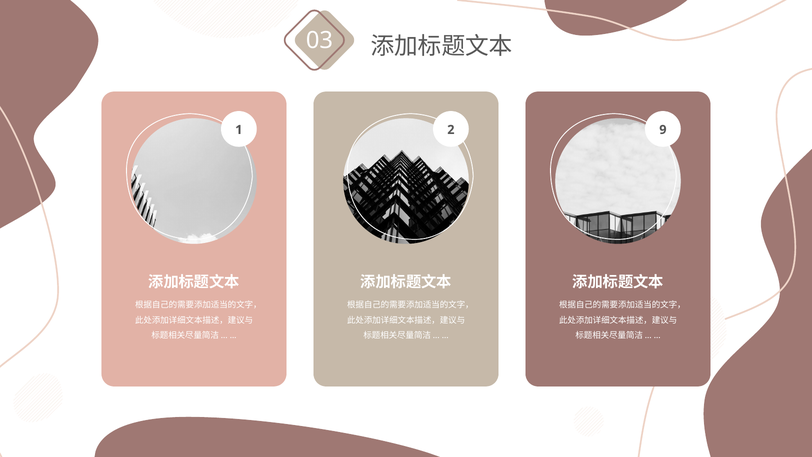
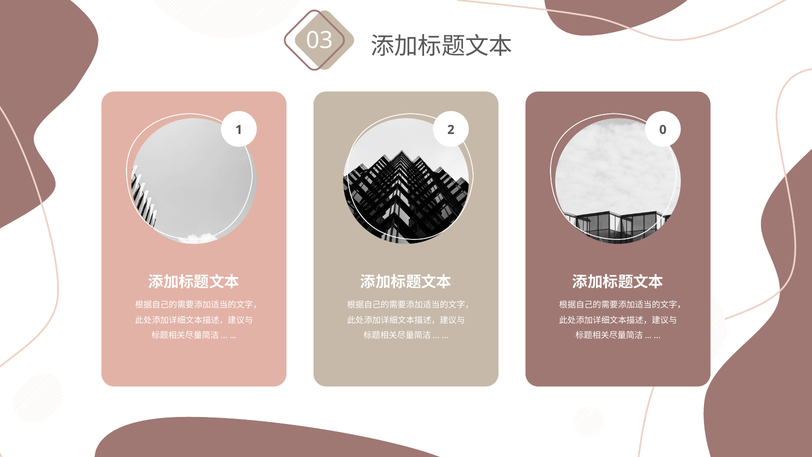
9: 9 -> 0
